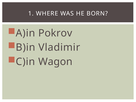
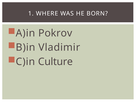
Wagon: Wagon -> Culture
